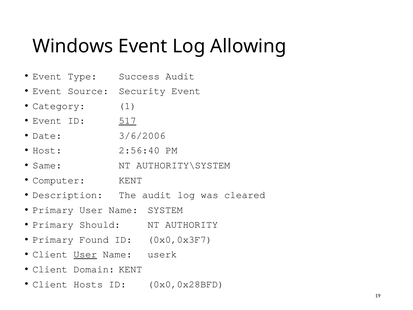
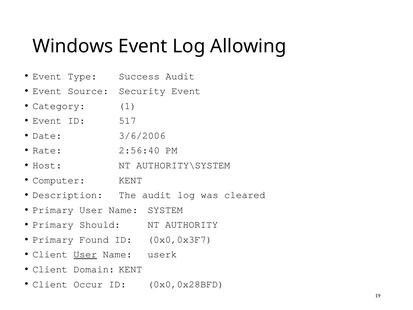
517 underline: present -> none
Host: Host -> Rate
Same: Same -> Host
Hosts: Hosts -> Occur
